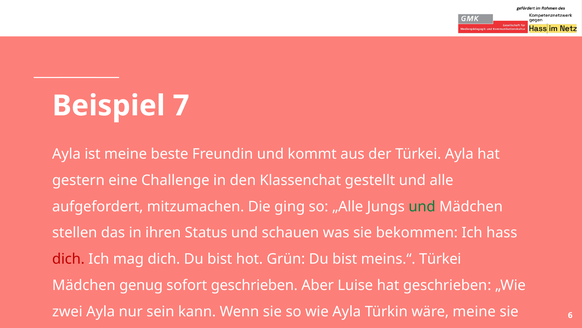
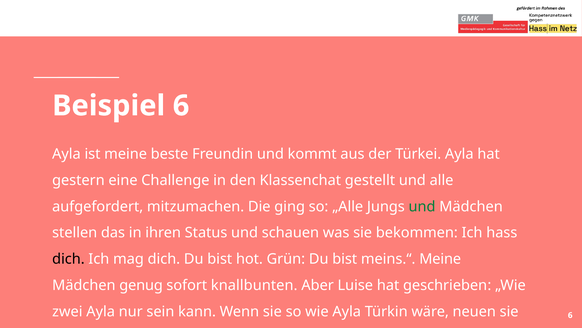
Beispiel 7: 7 -> 6
dich at (68, 259) colour: red -> black
meins.“ Türkei: Türkei -> Meine
sofort geschrieben: geschrieben -> knallbunten
wäre meine: meine -> neuen
